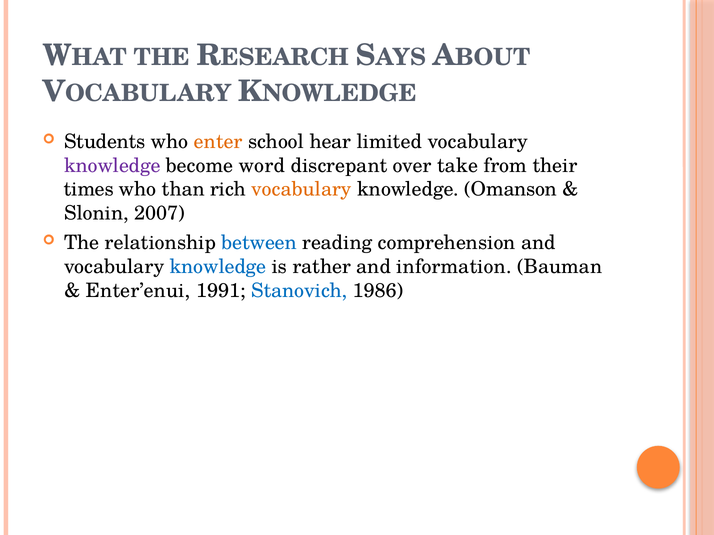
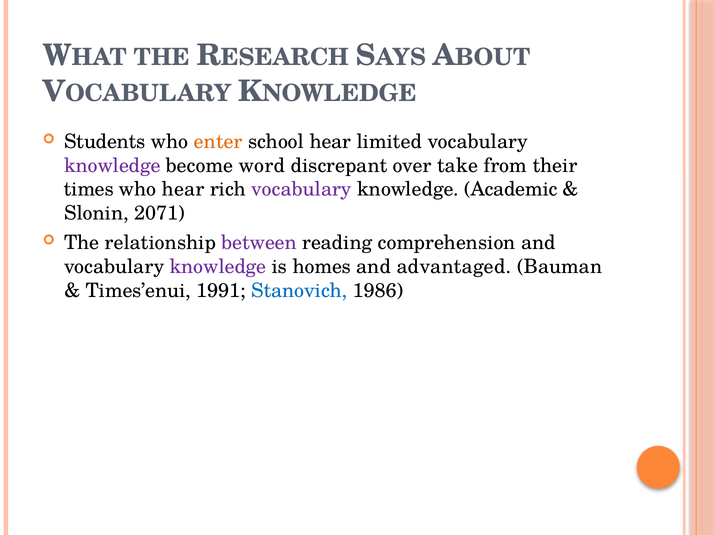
who than: than -> hear
vocabulary at (301, 189) colour: orange -> purple
Omanson: Omanson -> Academic
2007: 2007 -> 2071
between colour: blue -> purple
knowledge at (218, 267) colour: blue -> purple
rather: rather -> homes
information: information -> advantaged
Enter’enui: Enter’enui -> Times’enui
